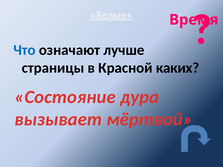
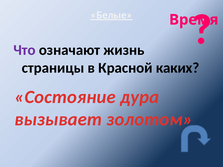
Что colour: blue -> purple
лучше: лучше -> жизнь
мёртвой: мёртвой -> золотом
